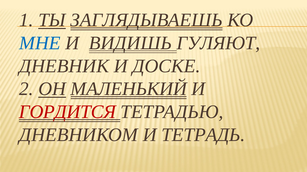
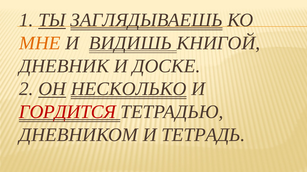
МНЕ colour: blue -> orange
ГУЛЯЮТ: ГУЛЯЮТ -> КНИГОЙ
МАЛЕНЬКИЙ: МАЛЕНЬКИЙ -> НЕСКОЛЬКО
